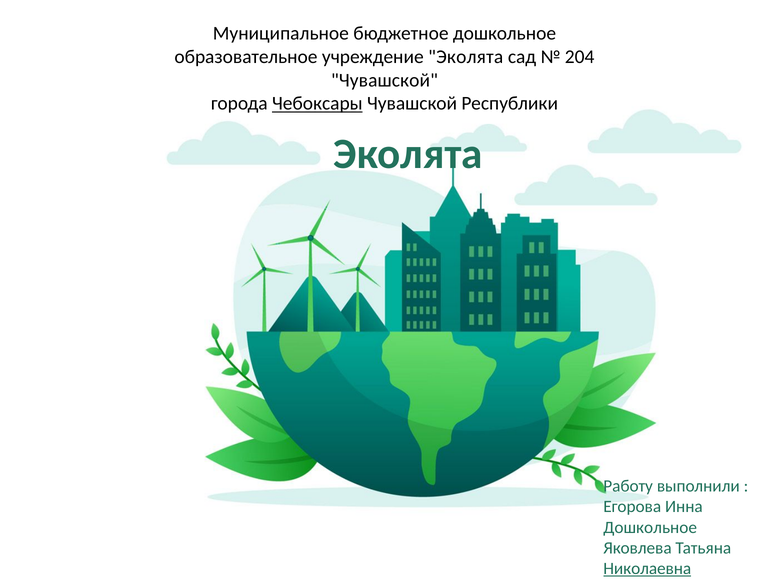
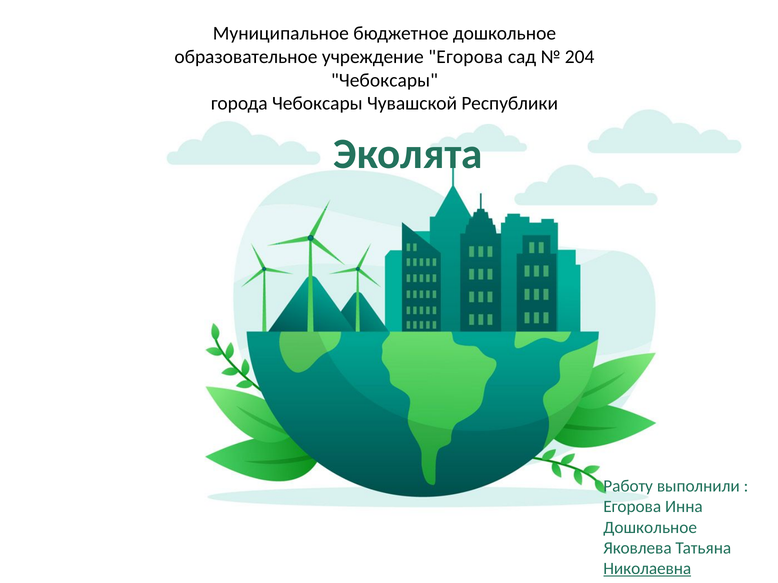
учреждение Эколята: Эколята -> Егорова
Чувашской at (385, 80): Чувашской -> Чебоксары
Чебоксары at (317, 104) underline: present -> none
